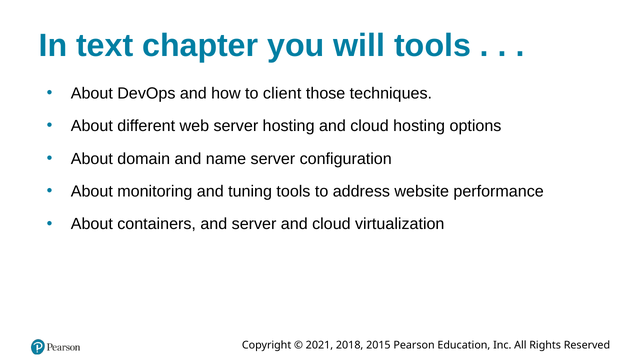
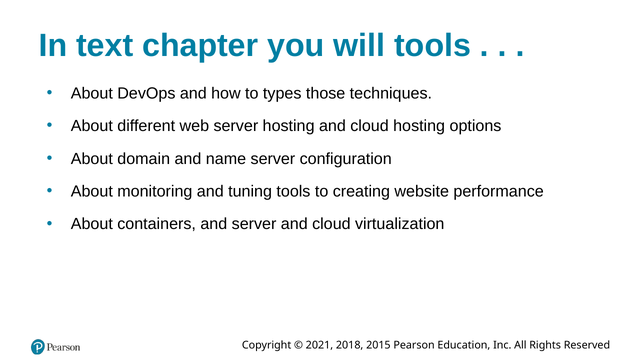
client: client -> types
address: address -> creating
